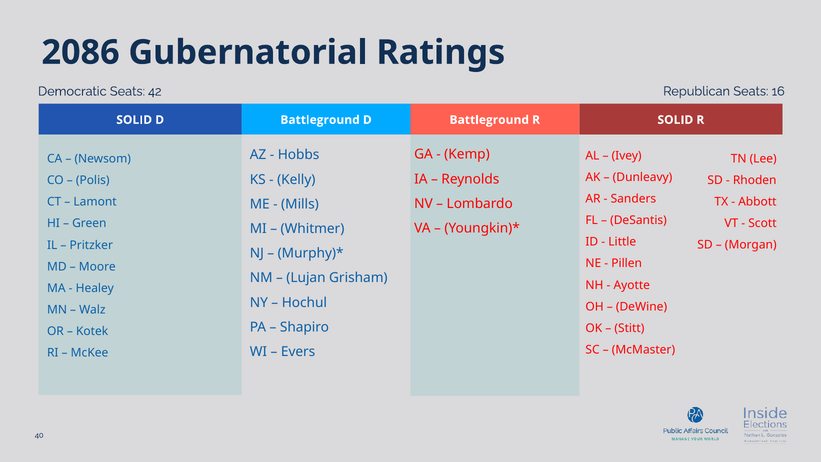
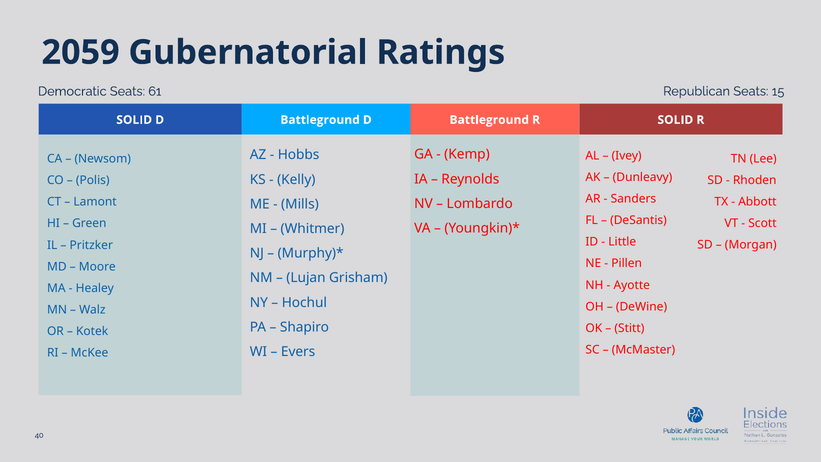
2086: 2086 -> 2059
42: 42 -> 61
16: 16 -> 15
